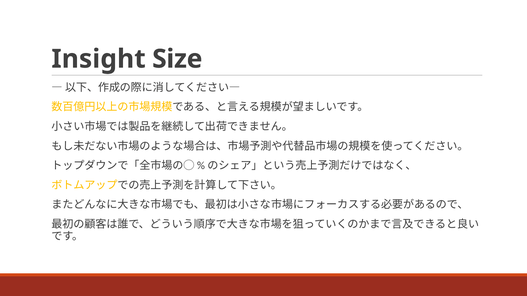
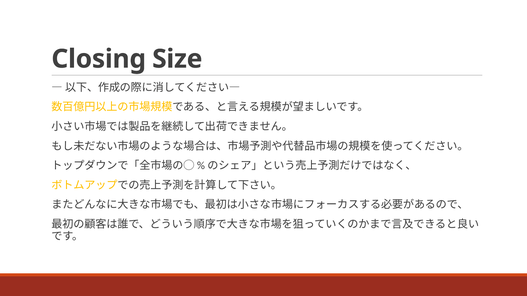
Insight: Insight -> Closing
